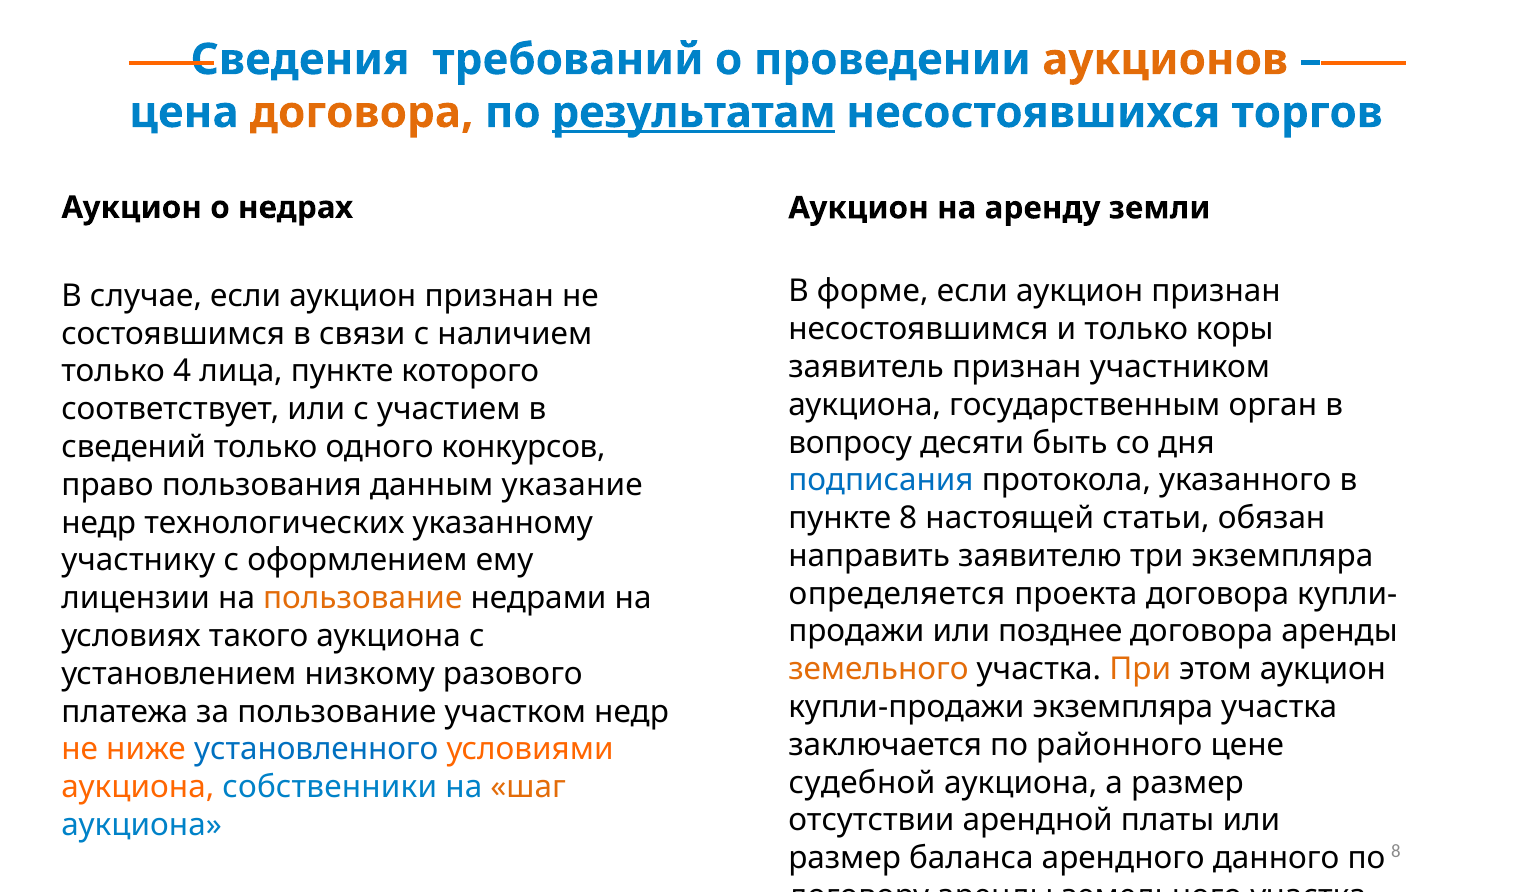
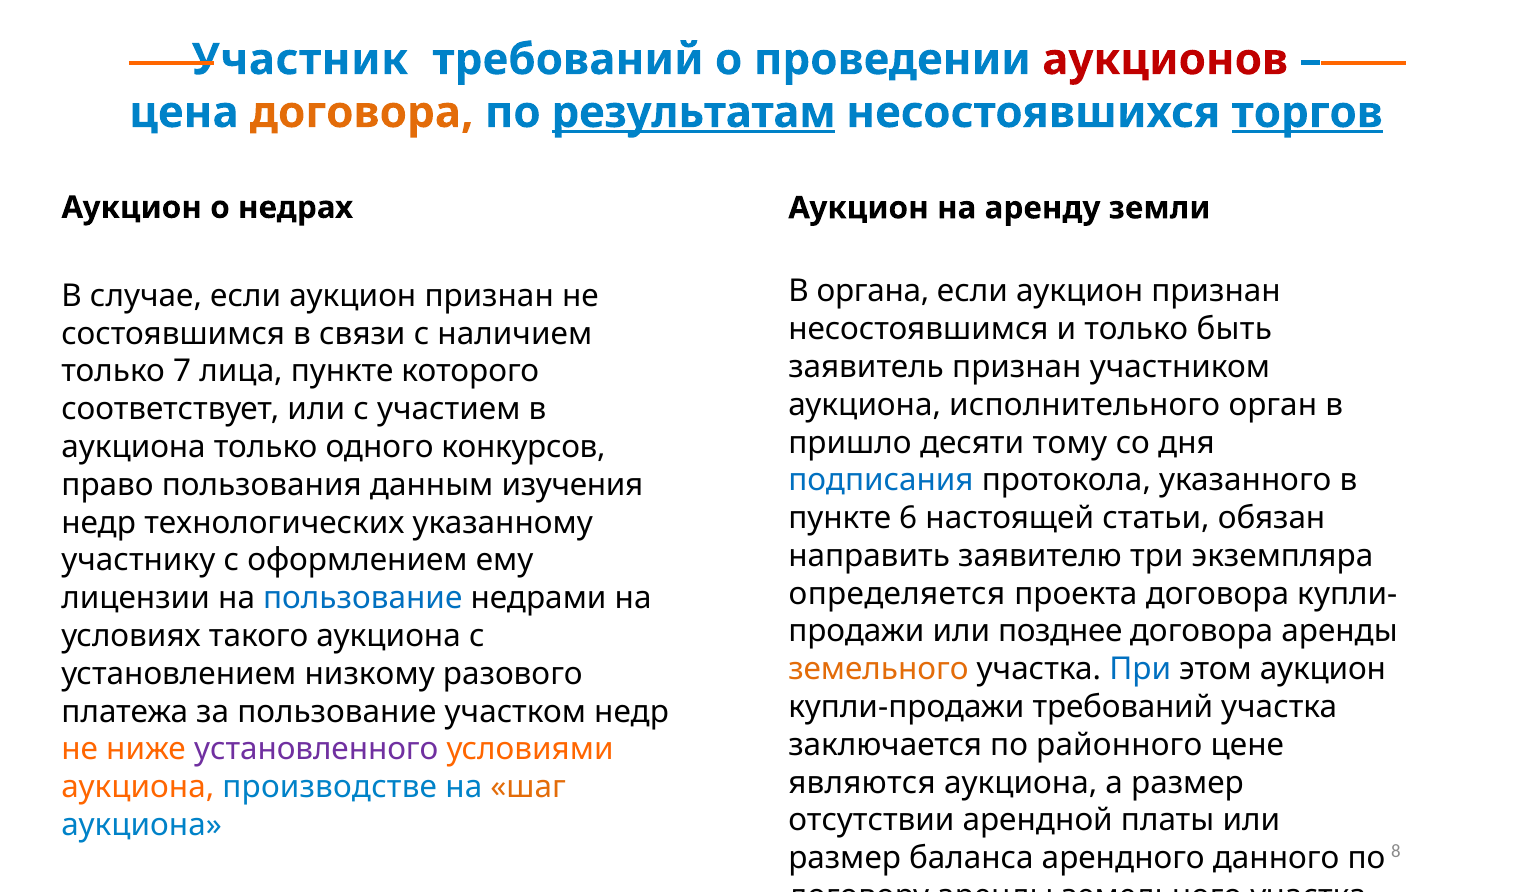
Сведения: Сведения -> Участник
аукционов colour: orange -> red
торгов underline: none -> present
форме: форме -> органа
коры: коры -> быть
4: 4 -> 7
государственным: государственным -> исполнительного
вопросу: вопросу -> пришло
быть: быть -> тому
сведений at (134, 447): сведений -> аукциона
указание: указание -> изучения
пункте 8: 8 -> 6
пользование at (363, 598) colour: orange -> blue
При colour: orange -> blue
купли-продажи экземпляра: экземпляра -> требований
установленного colour: blue -> purple
судебной: судебной -> являются
собственники: собственники -> производстве
